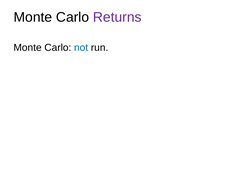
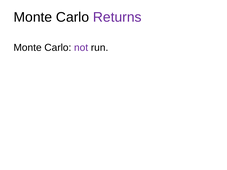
not colour: blue -> purple
